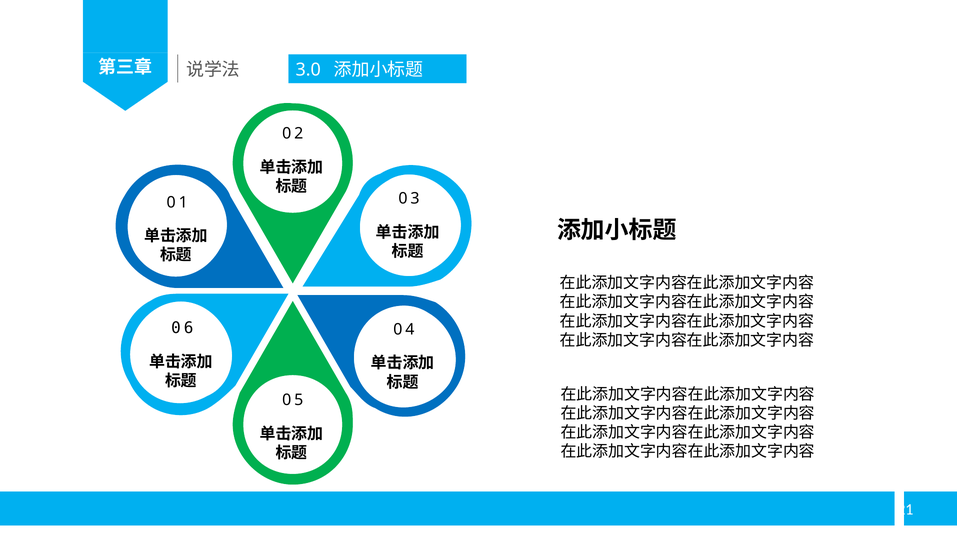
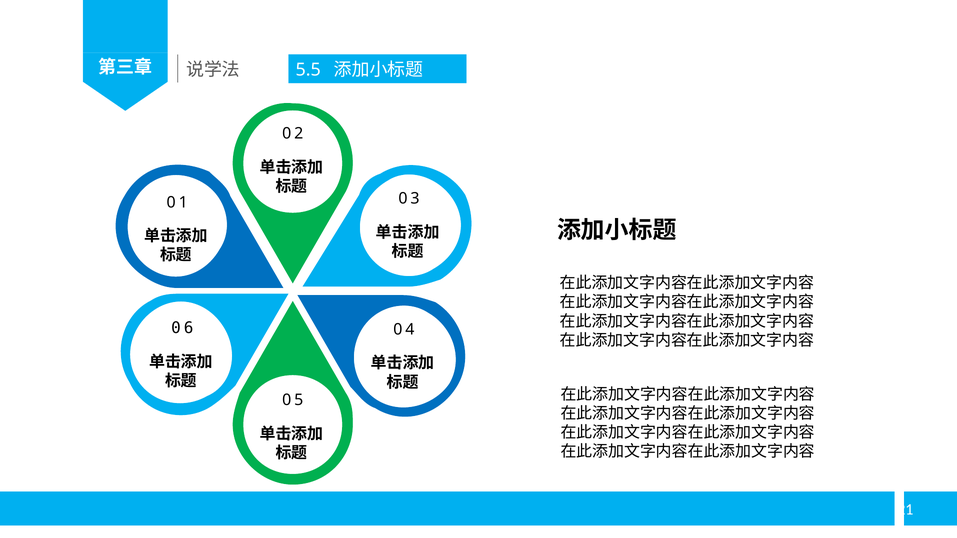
3.0: 3.0 -> 5.5
